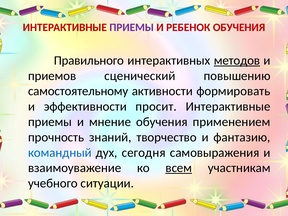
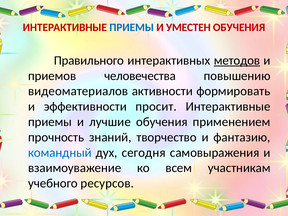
ПРИЕМЫ at (132, 27) colour: purple -> blue
РЕБЕНОК: РЕБЕНОК -> УМЕСТЕН
сценический: сценический -> человечества
самостоятельному: самостоятельному -> видеоматериалов
мнение: мнение -> лучшие
всем underline: present -> none
ситуации: ситуации -> ресурсов
